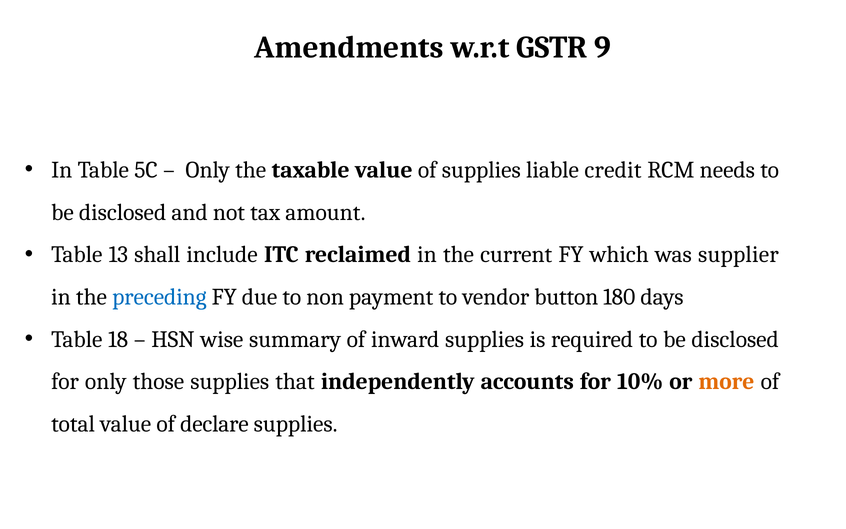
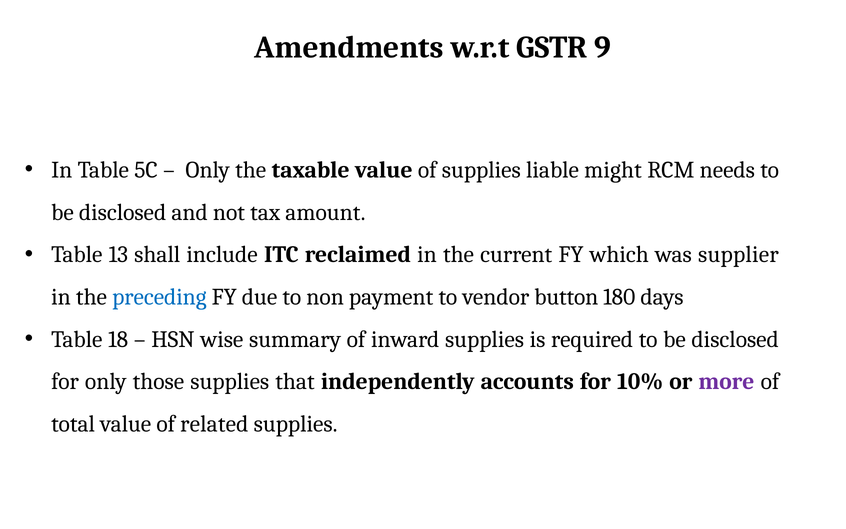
credit: credit -> might
more colour: orange -> purple
declare: declare -> related
